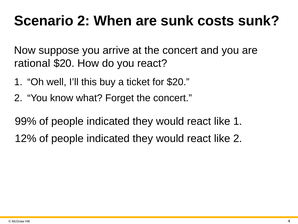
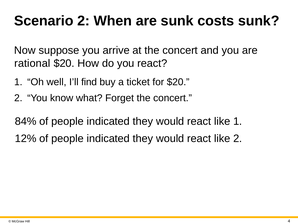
this: this -> find
99%: 99% -> 84%
